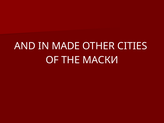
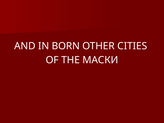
MADE: MADE -> BORN
